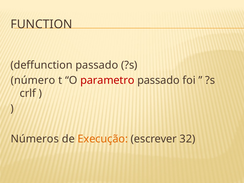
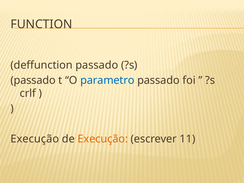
número at (33, 80): número -> passado
parametro colour: red -> blue
Números at (35, 139): Números -> Execução
32: 32 -> 11
